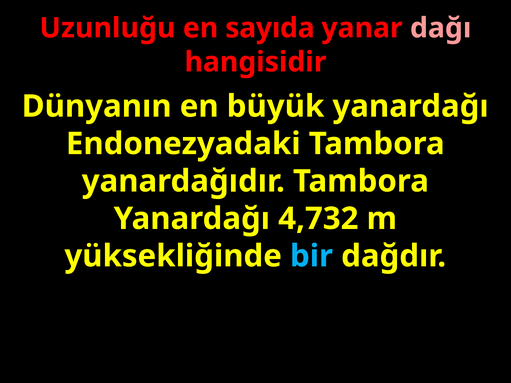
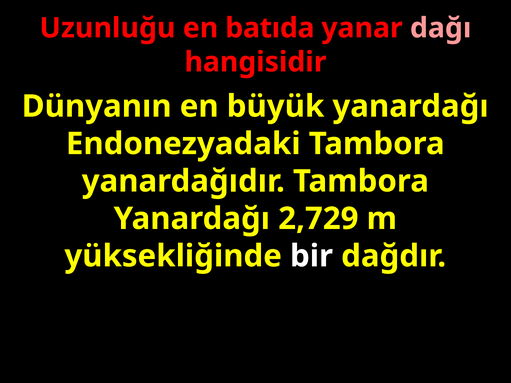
sayıda: sayıda -> batıda
4,732: 4,732 -> 2,729
bir colour: light blue -> white
